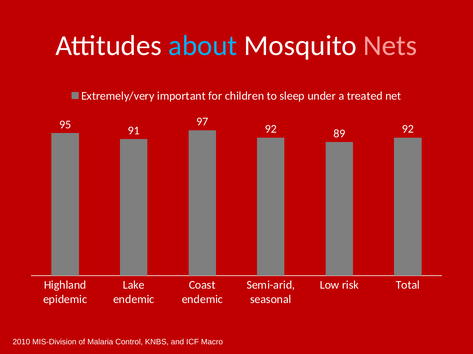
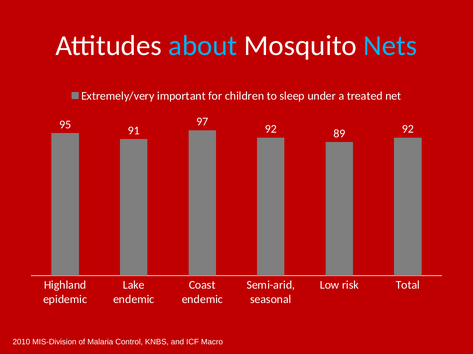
Nets colour: pink -> light blue
